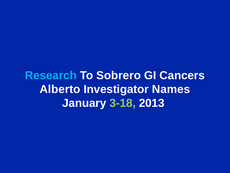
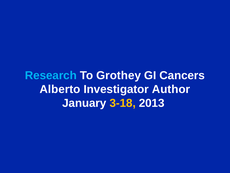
Sobrero: Sobrero -> Grothey
Names: Names -> Author
3-18 colour: light green -> yellow
